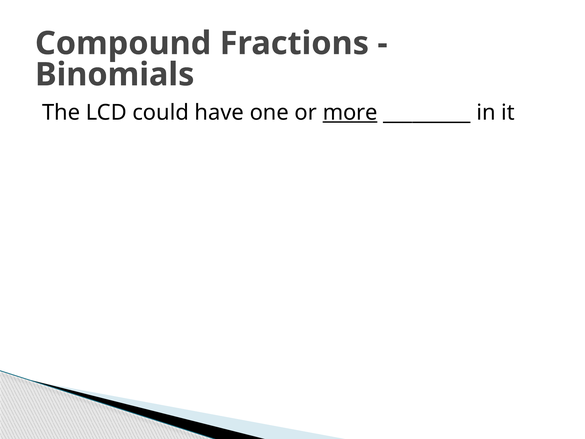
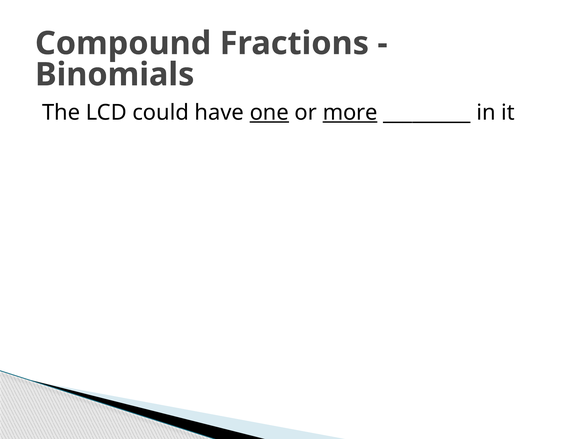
one underline: none -> present
